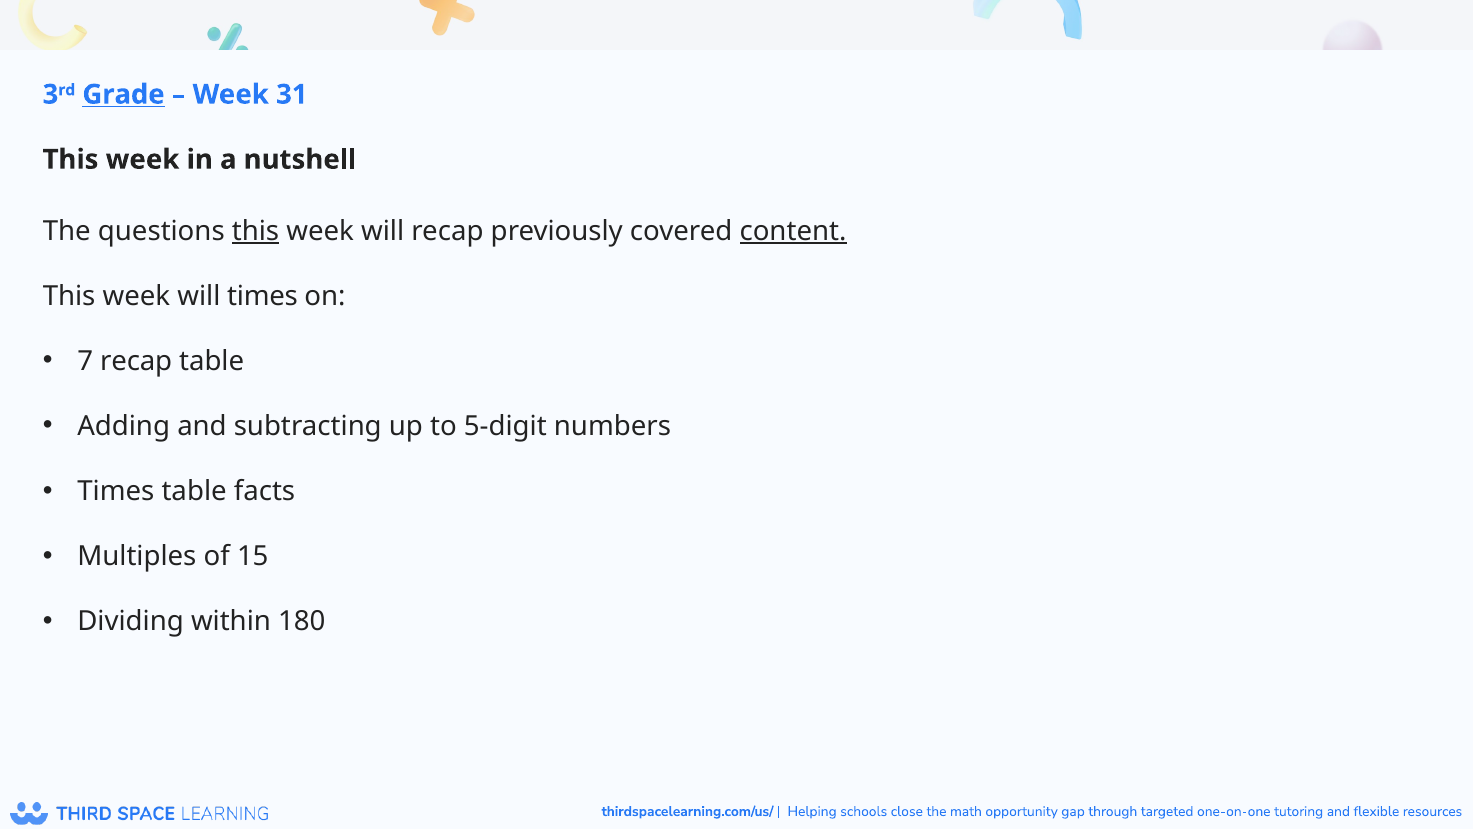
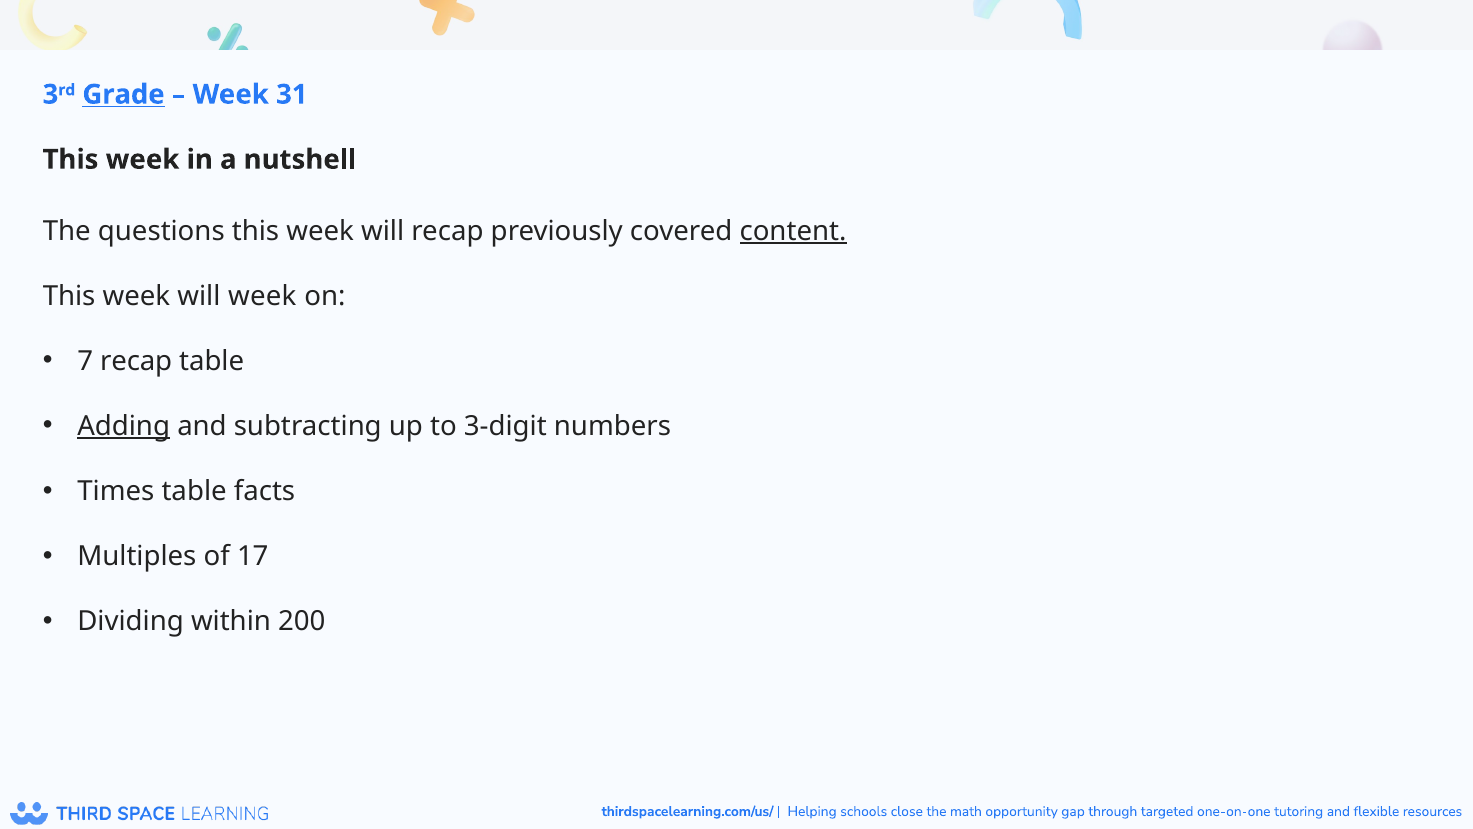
this at (256, 231) underline: present -> none
will times: times -> week
Adding underline: none -> present
5-digit: 5-digit -> 3-digit
15: 15 -> 17
180: 180 -> 200
